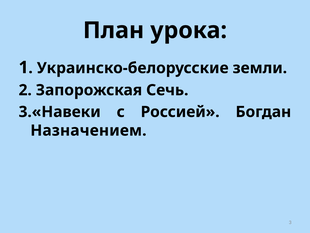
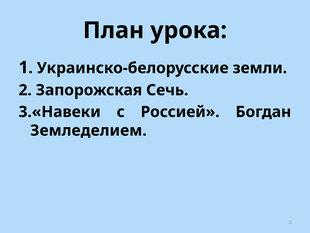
Назначением: Назначением -> Земледелием
